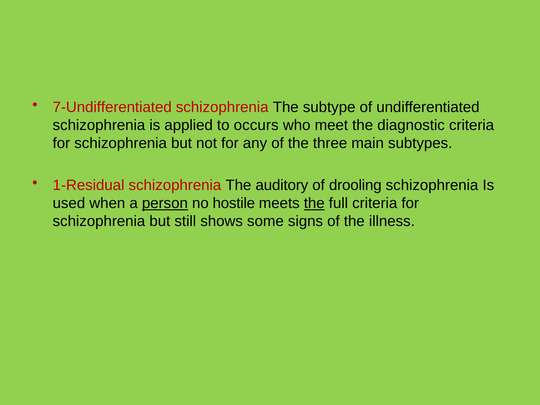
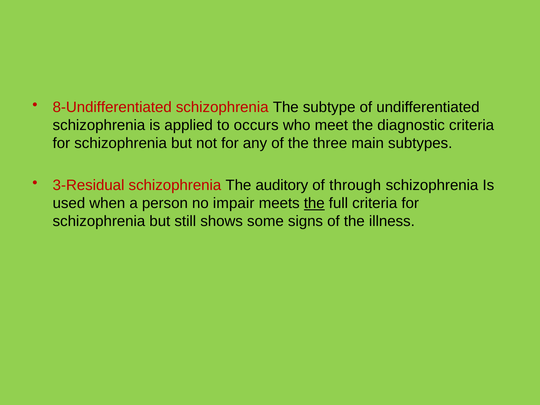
7-Undifferentiated: 7-Undifferentiated -> 8-Undifferentiated
1-Residual: 1-Residual -> 3-Residual
drooling: drooling -> through
person underline: present -> none
hostile: hostile -> impair
